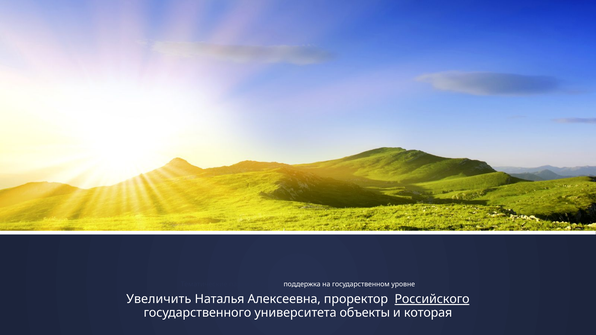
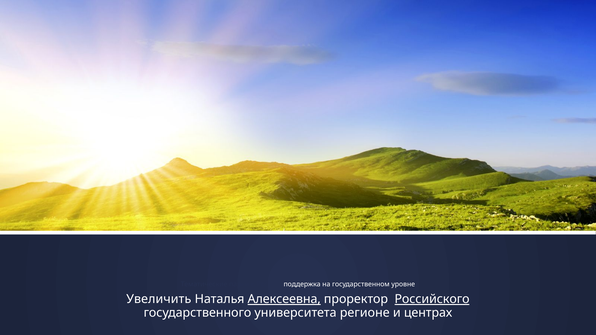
Алексеевна underline: none -> present
объекты: объекты -> регионе
которая: которая -> центрах
